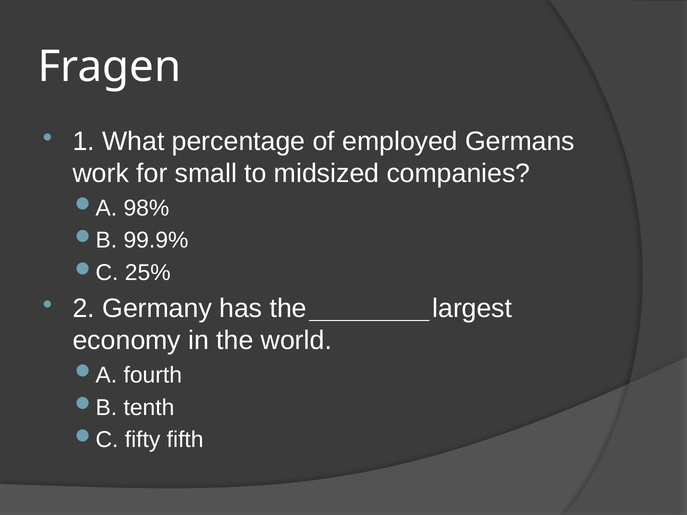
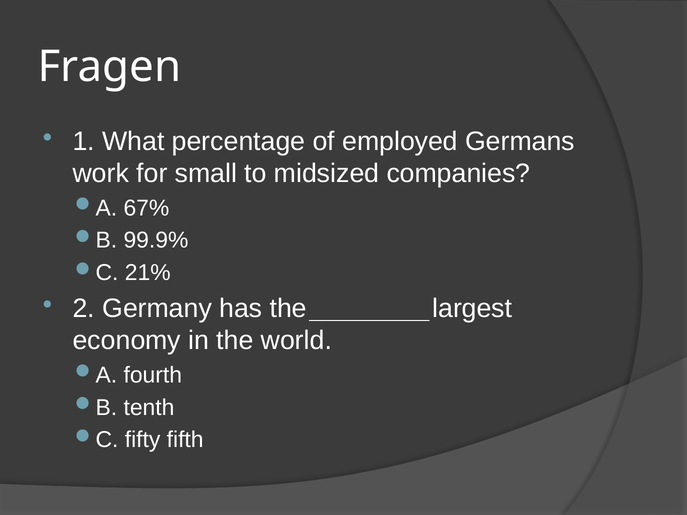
98%: 98% -> 67%
25%: 25% -> 21%
